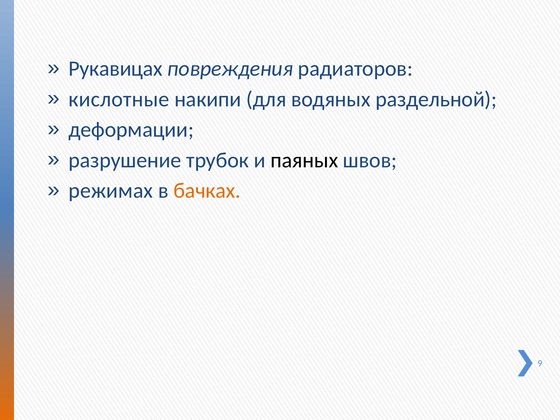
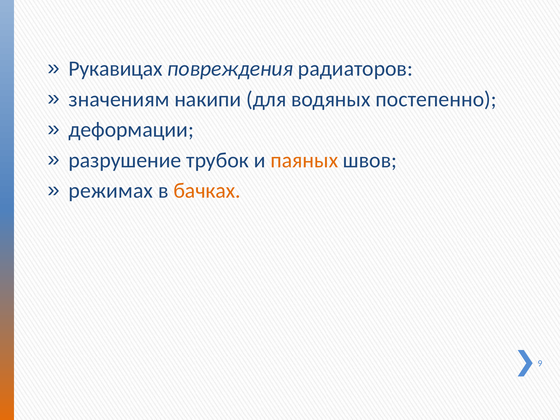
кислотные: кислотные -> значениям
раздельной: раздельной -> постепенно
паяных colour: black -> orange
